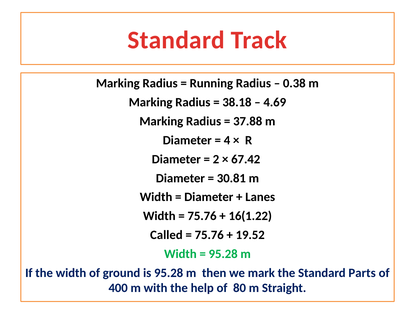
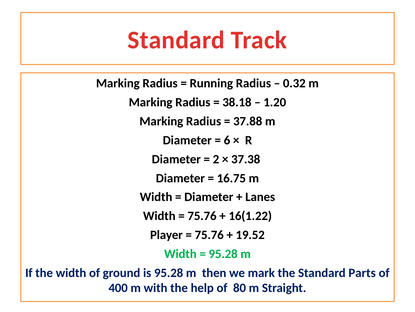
0.38: 0.38 -> 0.32
4.69: 4.69 -> 1.20
4: 4 -> 6
67.42: 67.42 -> 37.38
30.81: 30.81 -> 16.75
Called: Called -> Player
